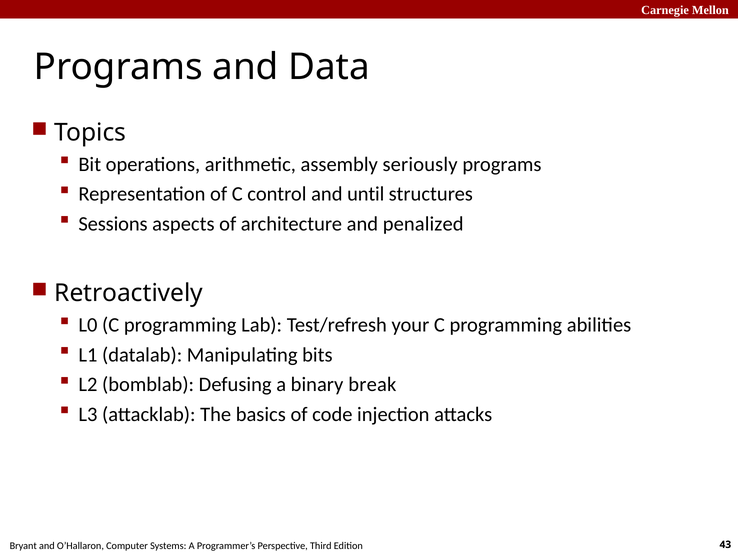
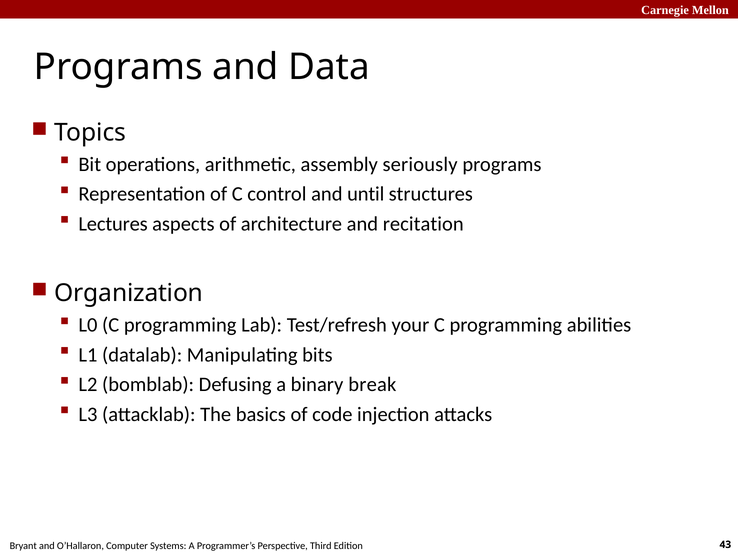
Sessions: Sessions -> Lectures
penalized: penalized -> recitation
Retroactively: Retroactively -> Organization
